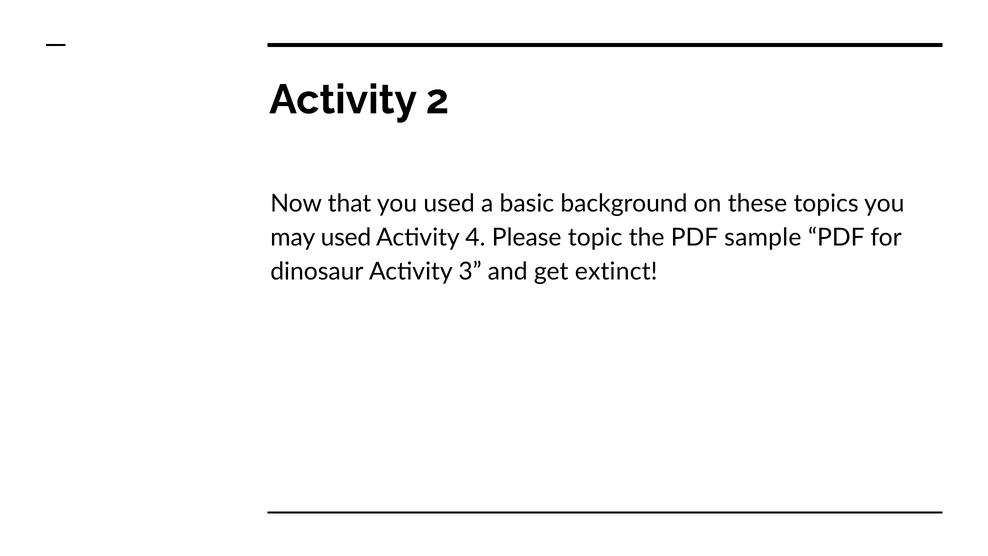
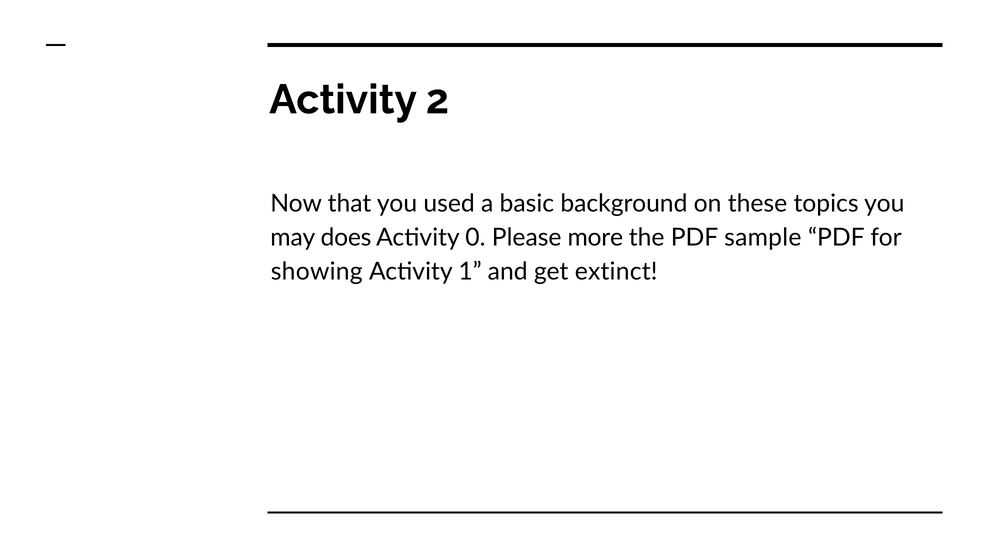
may used: used -> does
4: 4 -> 0
topic: topic -> more
dinosaur: dinosaur -> showing
3: 3 -> 1
